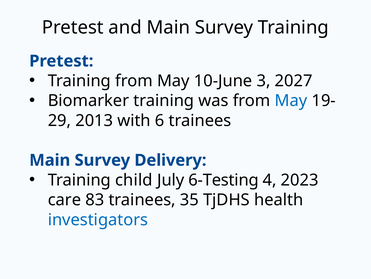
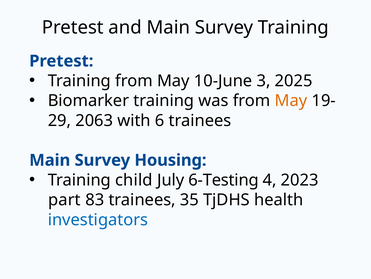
2027: 2027 -> 2025
May at (291, 100) colour: blue -> orange
2013: 2013 -> 2063
Delivery: Delivery -> Housing
care: care -> part
